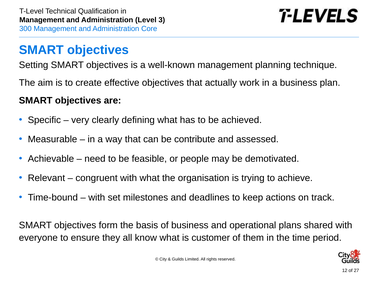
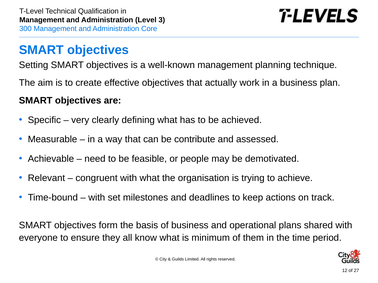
customer: customer -> minimum
